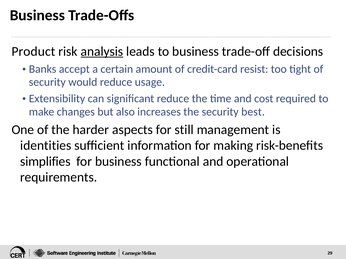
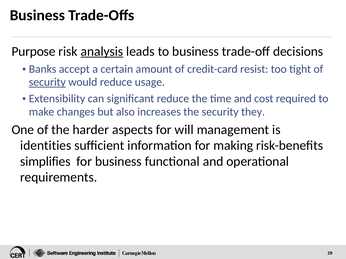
Product: Product -> Purpose
security at (47, 82) underline: none -> present
best: best -> they
still: still -> will
